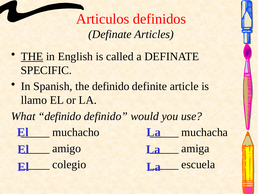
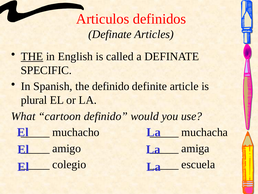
llamo: llamo -> plural
What definido: definido -> cartoon
